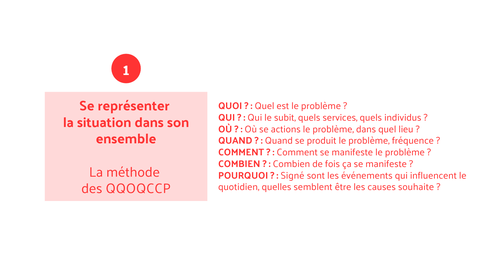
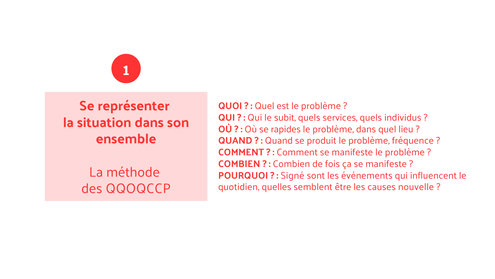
actions: actions -> rapides
souhaite: souhaite -> nouvelle
